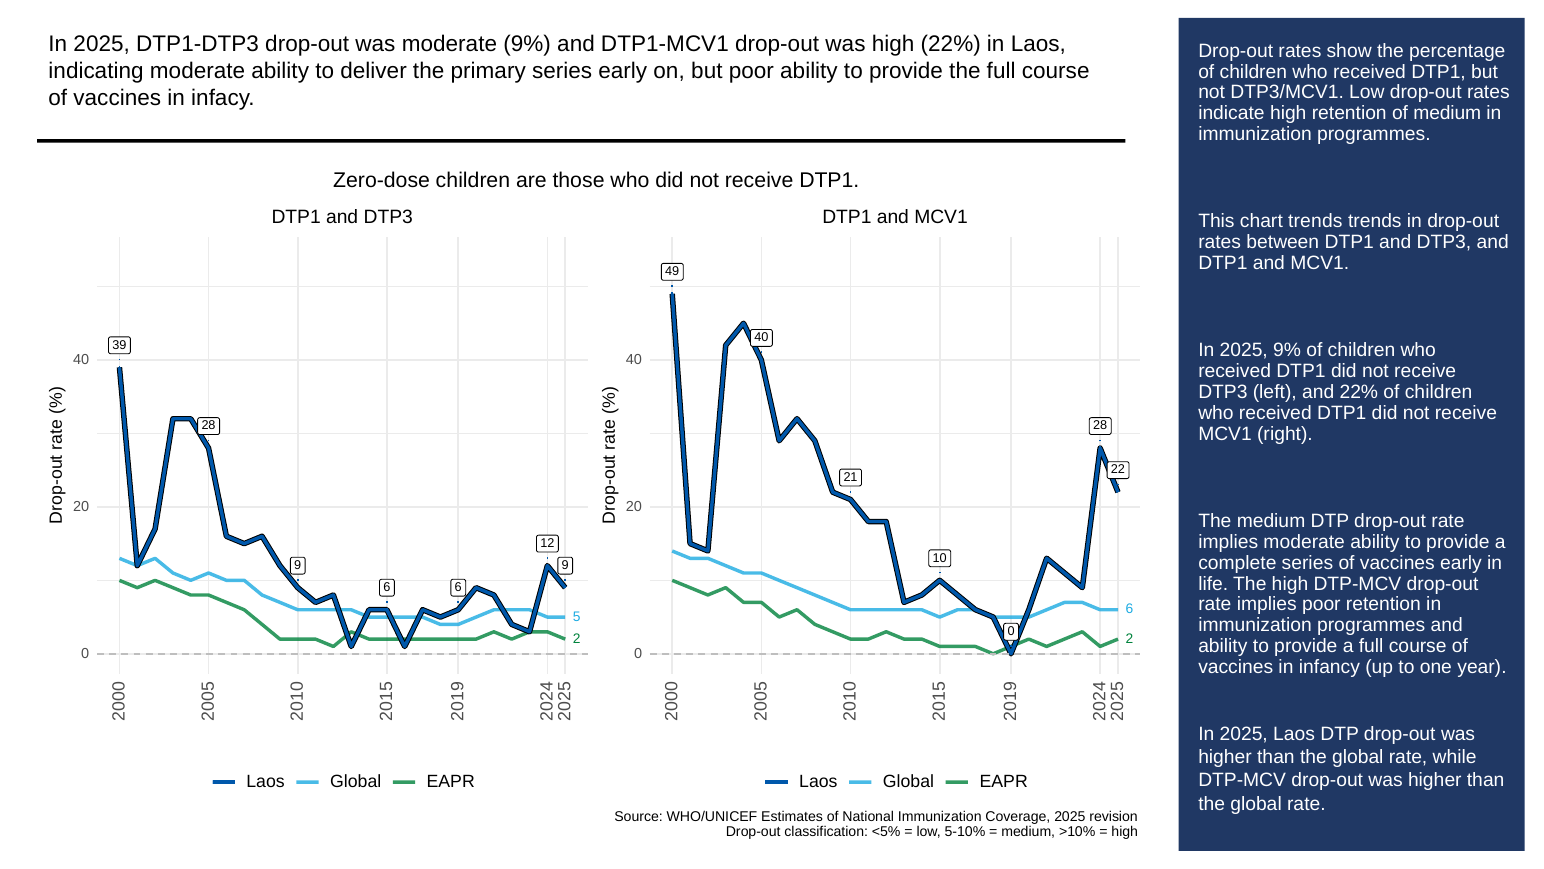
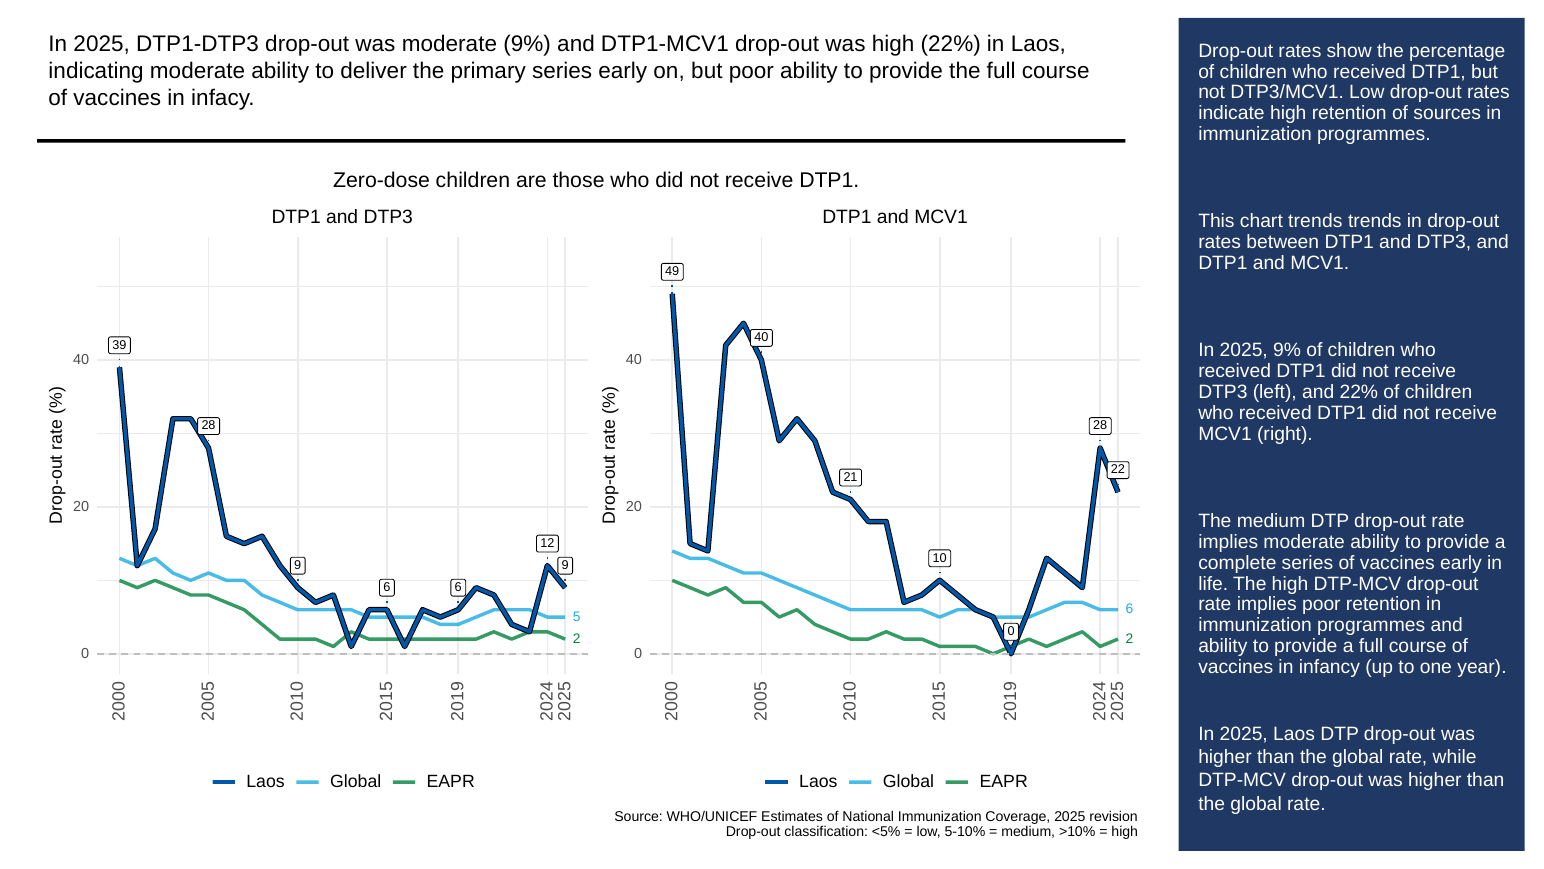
of medium: medium -> sources
